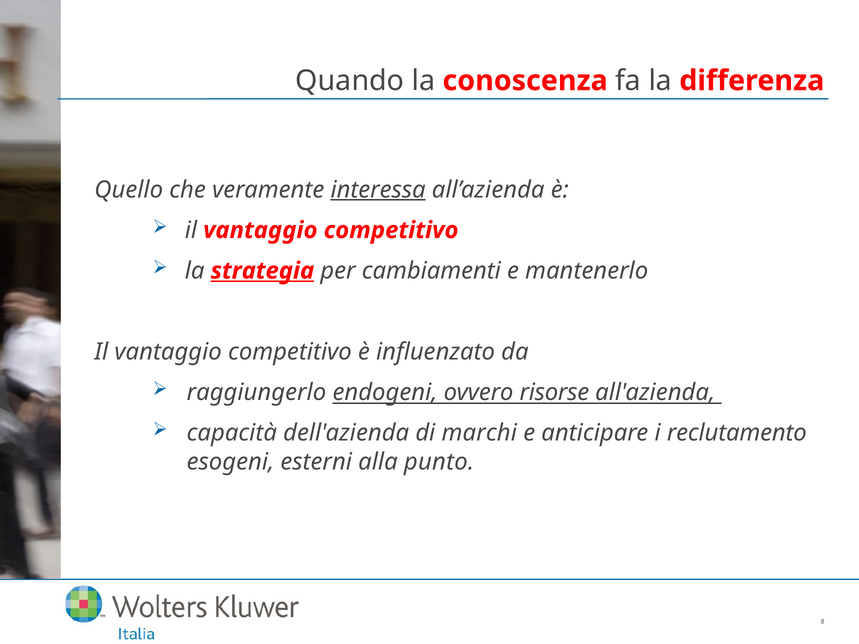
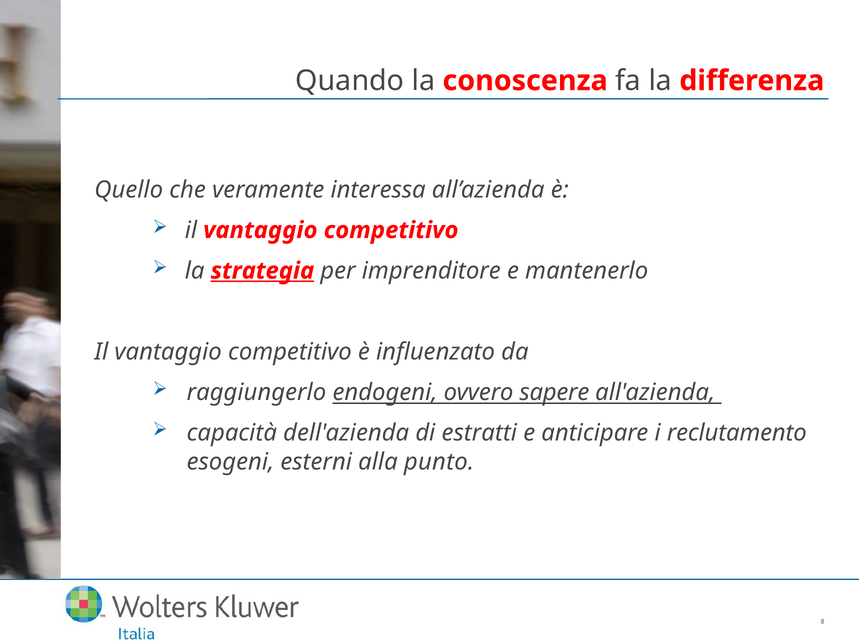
interessa underline: present -> none
cambiamenti: cambiamenti -> imprenditore
risorse: risorse -> sapere
marchi: marchi -> estratti
